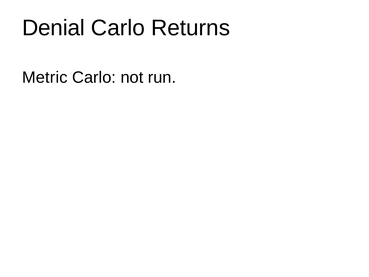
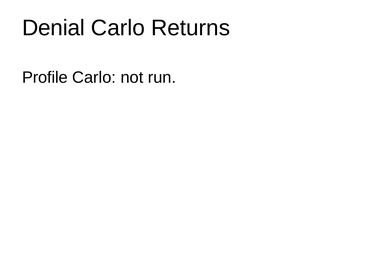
Metric: Metric -> Profile
